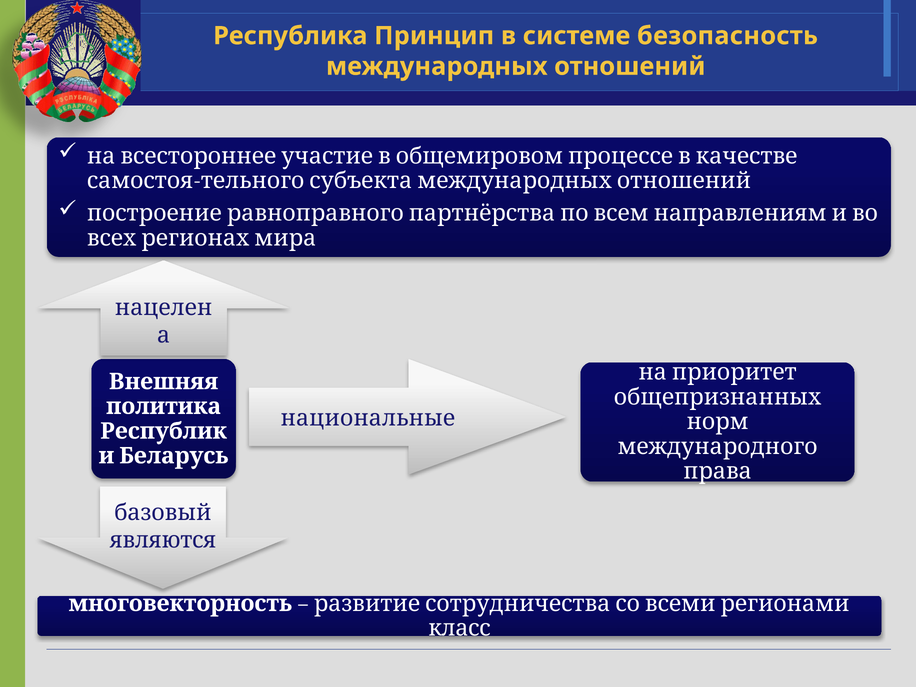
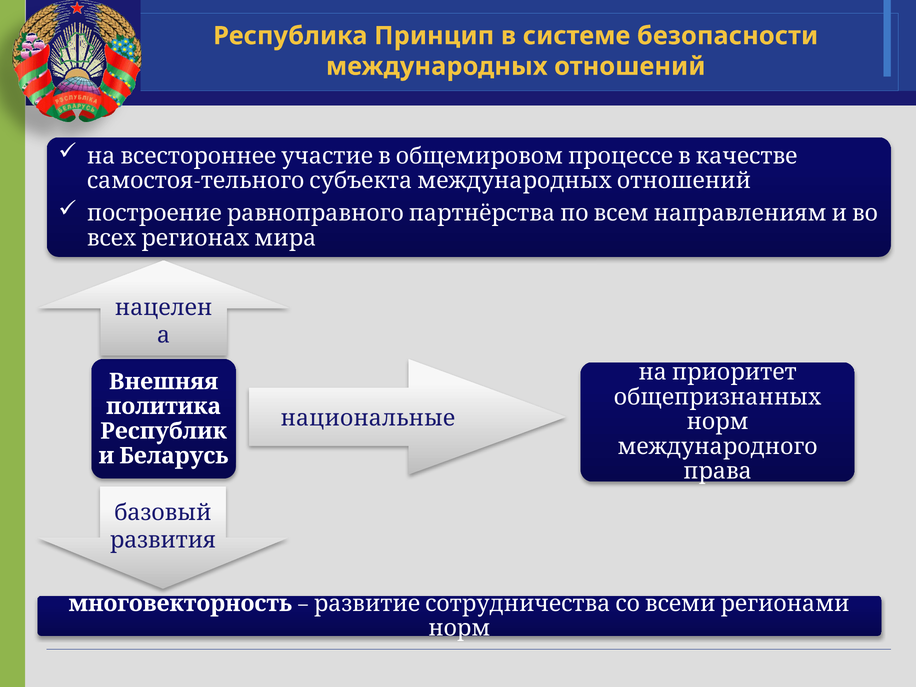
безопасность: безопасность -> безопасности
являются: являются -> развития
класс at (459, 628): класс -> норм
